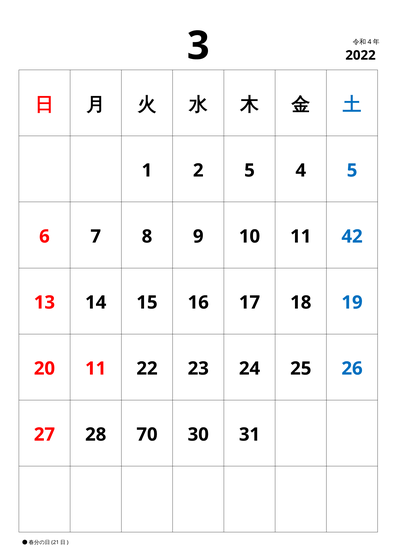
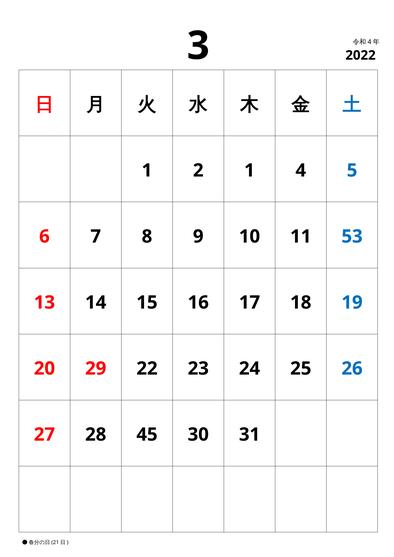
2 5: 5 -> 1
42: 42 -> 53
20 11: 11 -> 29
70: 70 -> 45
